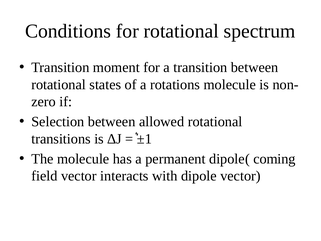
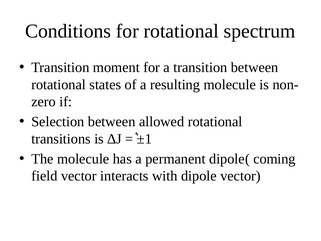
rotations: rotations -> resulting
